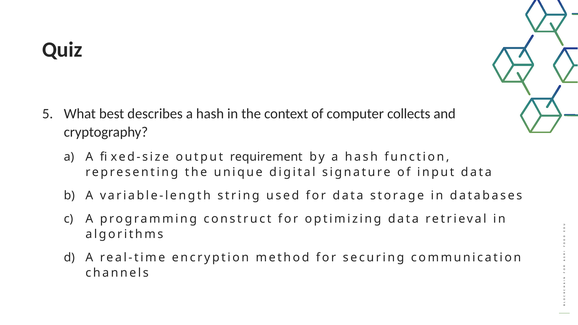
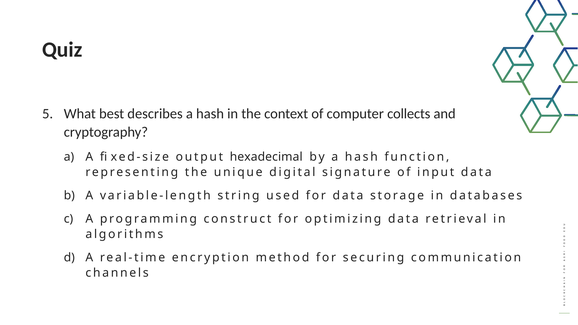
requirement: requirement -> hexadecimal
